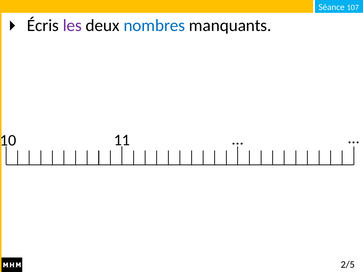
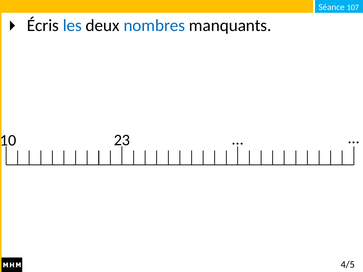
les colour: purple -> blue
11: 11 -> 23
2/5: 2/5 -> 4/5
